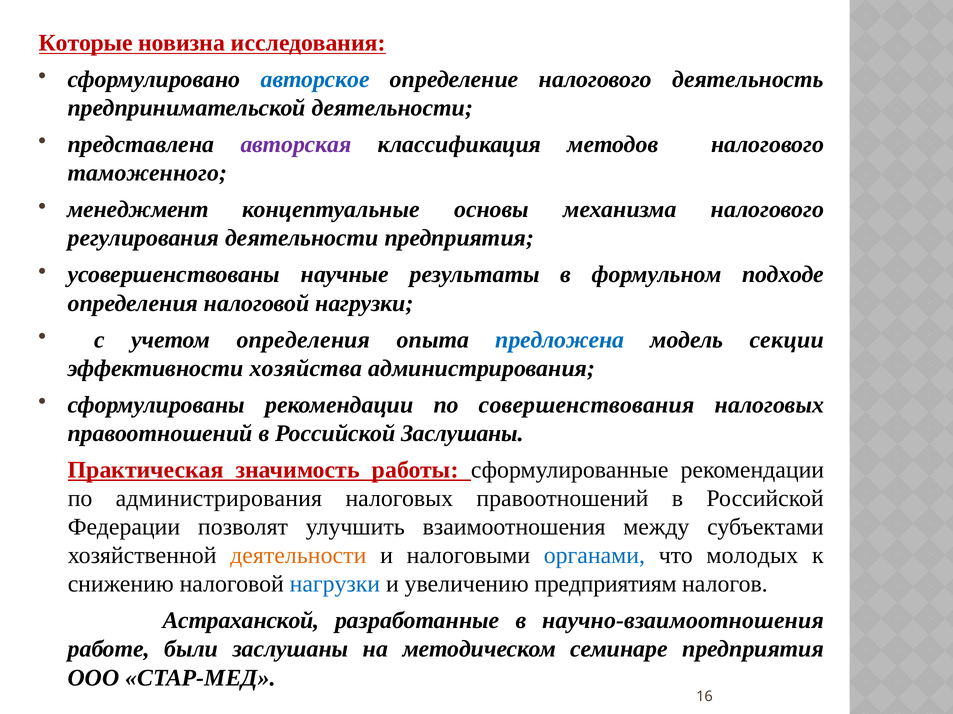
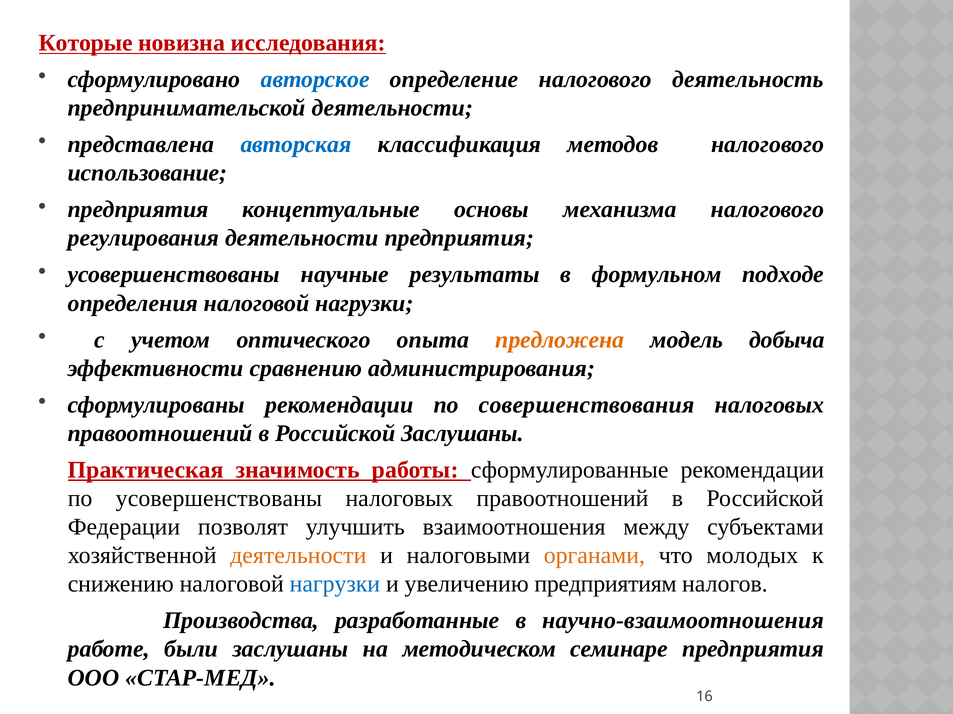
авторская colour: purple -> blue
таможенного: таможенного -> использование
менеджмент at (138, 210): менеджмент -> предприятия
учетом определения: определения -> оптического
предложена colour: blue -> orange
секции: секции -> добыча
хозяйства: хозяйства -> сравнению
по администрирования: администрирования -> усовершенствованы
органами colour: blue -> orange
Астраханской: Астраханской -> Производства
